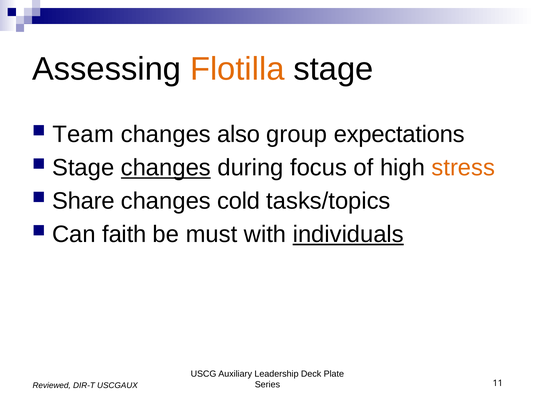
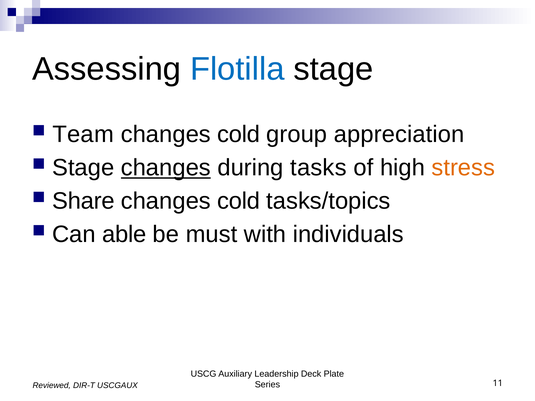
Flotilla colour: orange -> blue
also at (239, 135): also -> cold
expectations: expectations -> appreciation
focus: focus -> tasks
faith: faith -> able
individuals underline: present -> none
